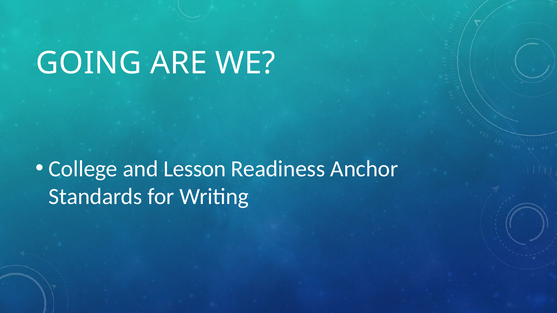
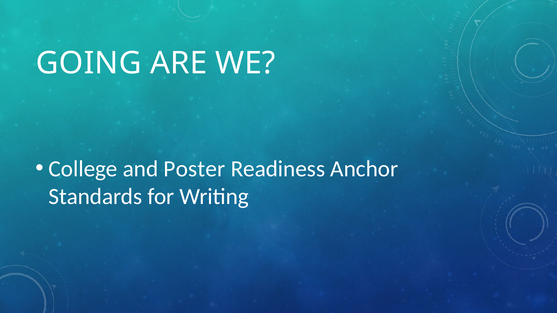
Lesson: Lesson -> Poster
